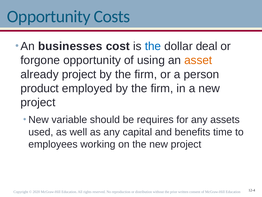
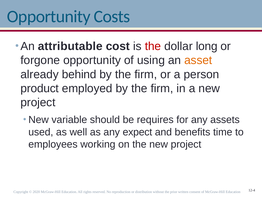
businesses: businesses -> attributable
the at (153, 46) colour: blue -> red
deal: deal -> long
already project: project -> behind
capital: capital -> expect
